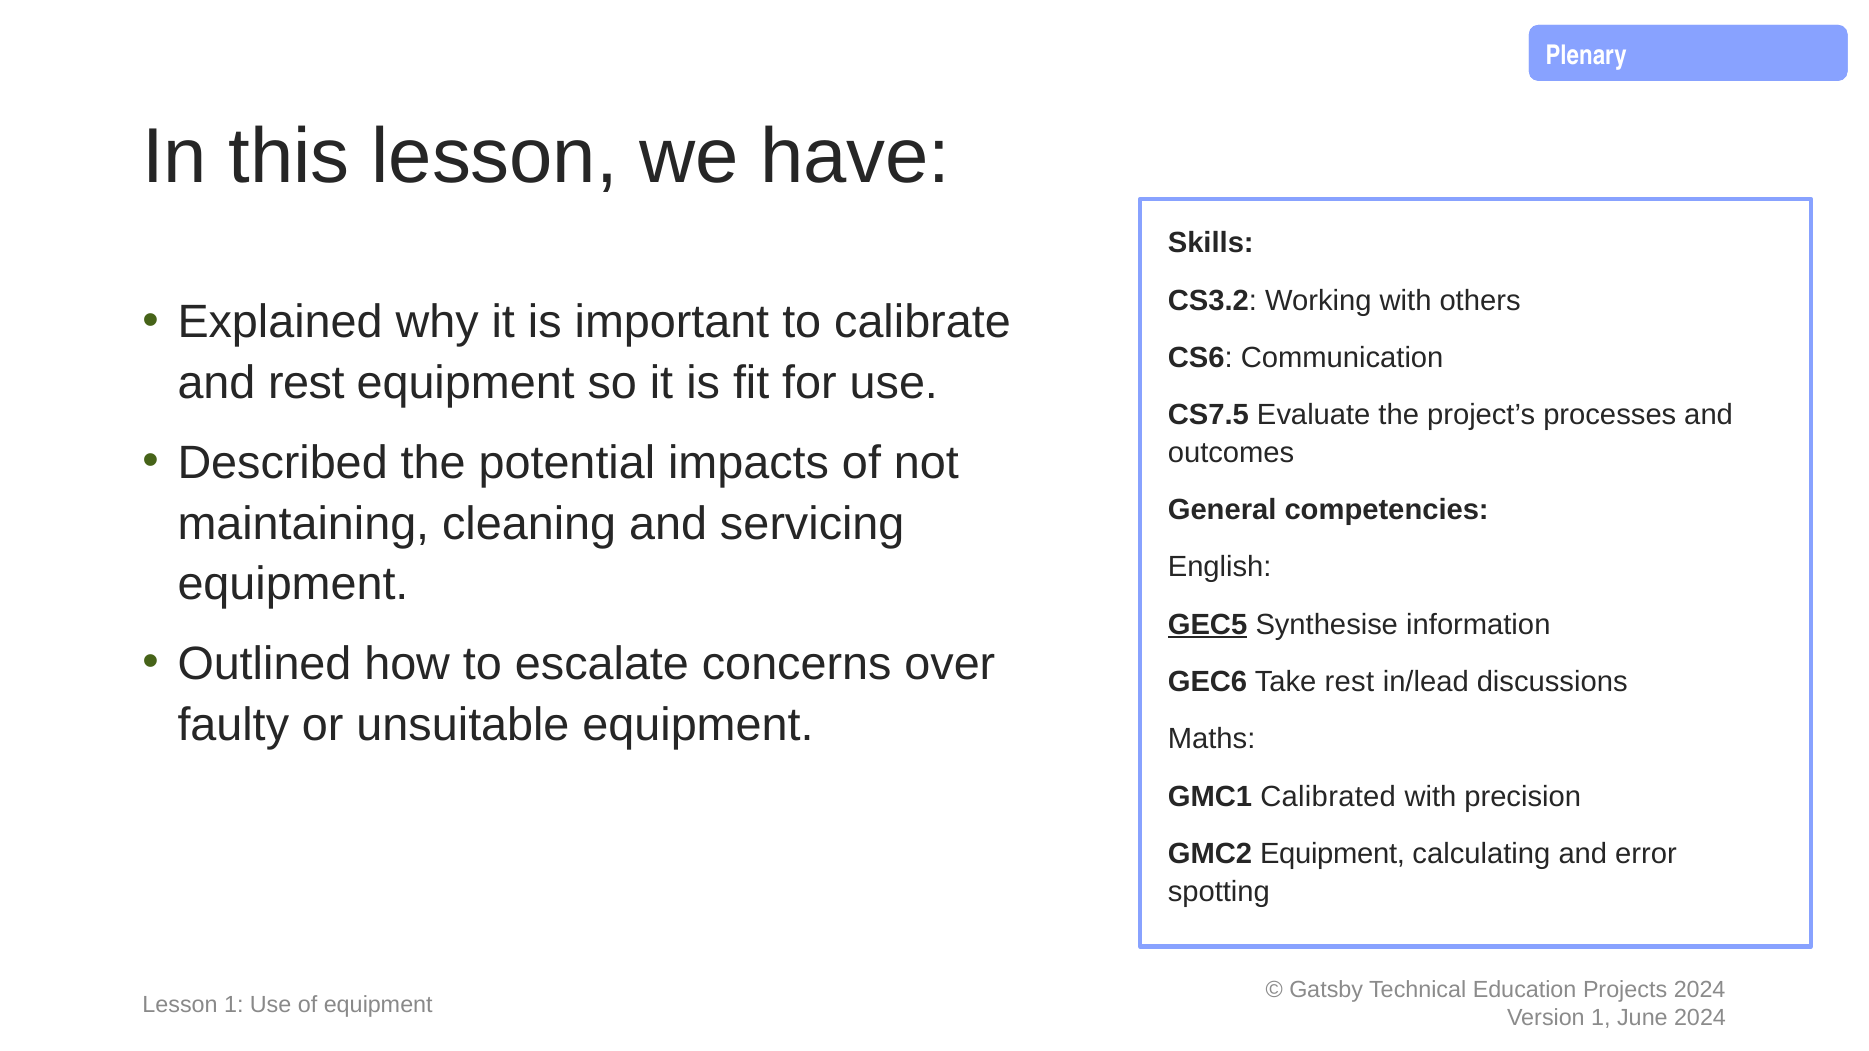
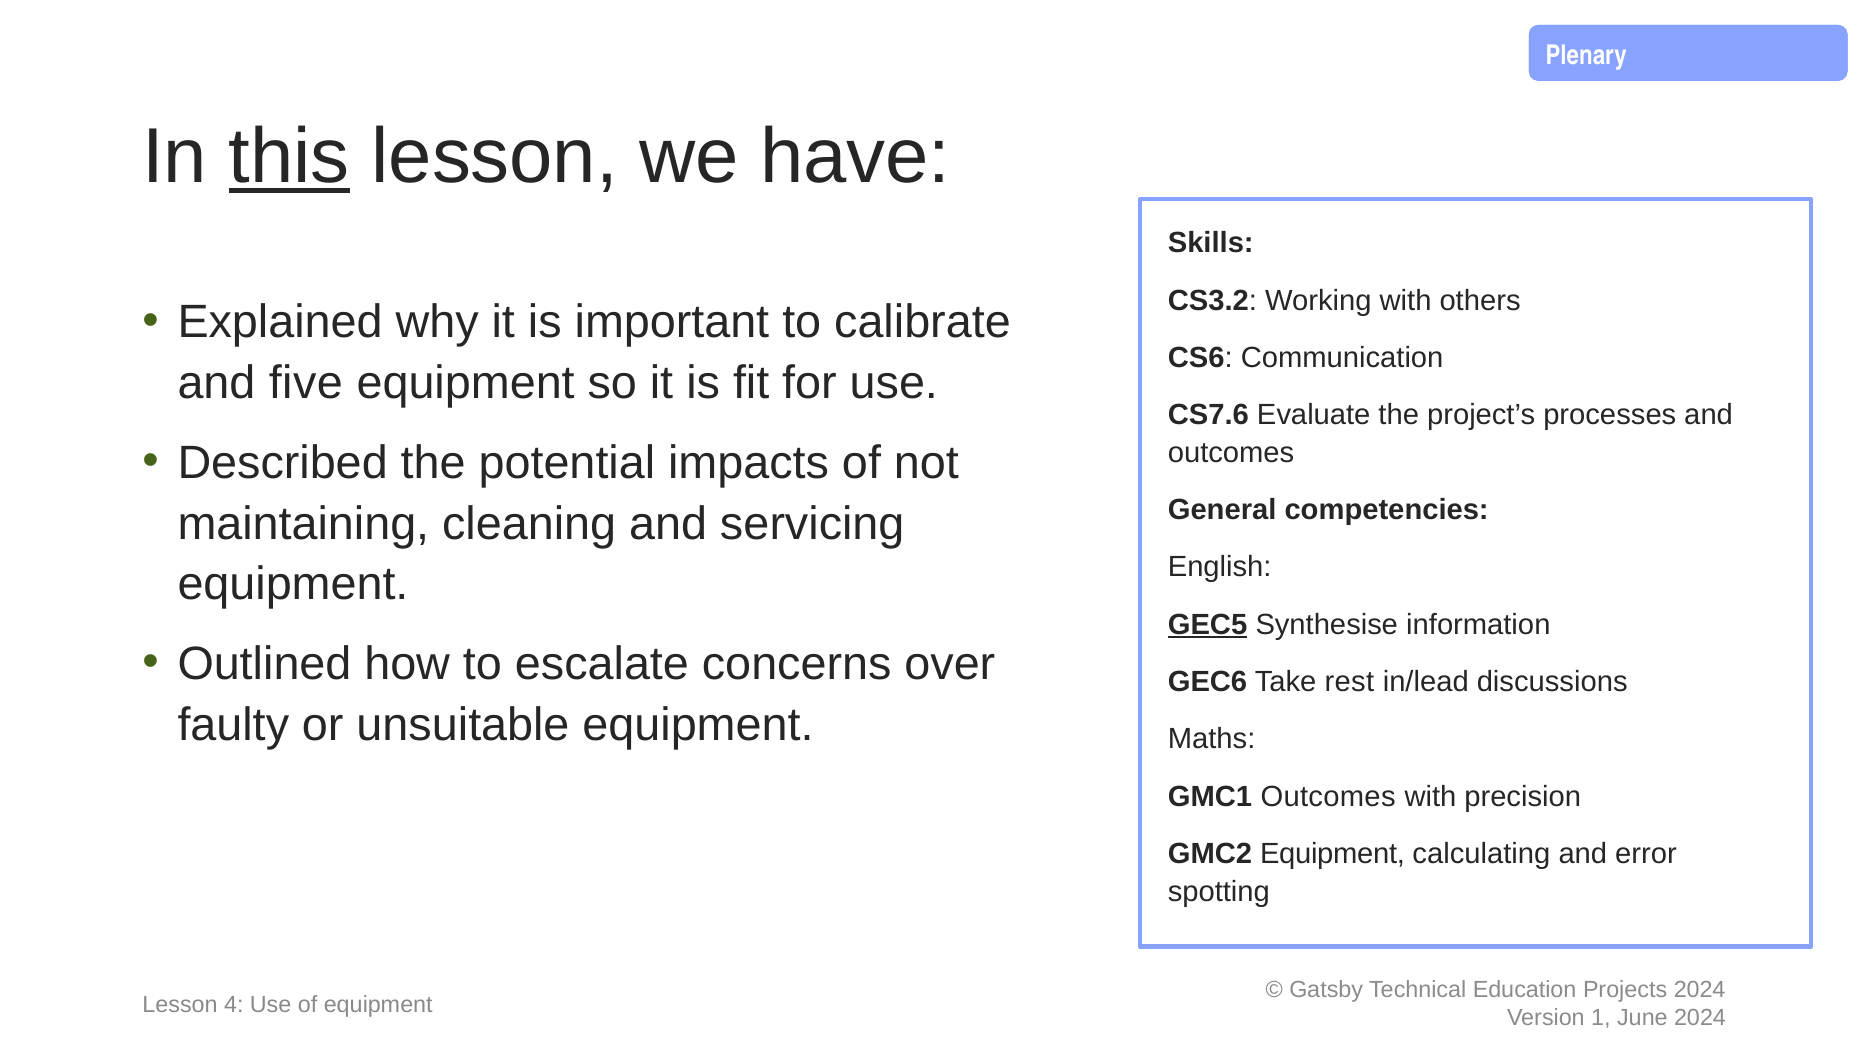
this underline: none -> present
and rest: rest -> five
CS7.5: CS7.5 -> CS7.6
GMC1 Calibrated: Calibrated -> Outcomes
Lesson 1: 1 -> 4
